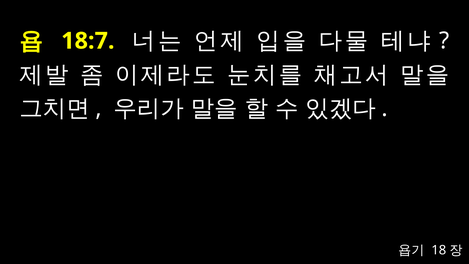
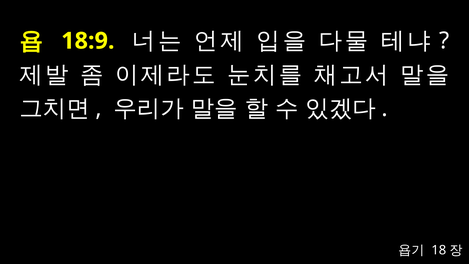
18:7: 18:7 -> 18:9
